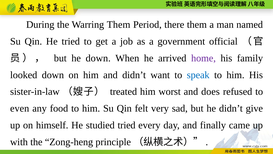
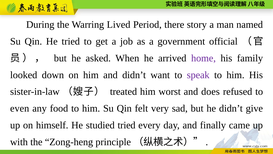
Warring Them: Them -> Lived
there them: them -> story
he down: down -> asked
speak colour: blue -> purple
